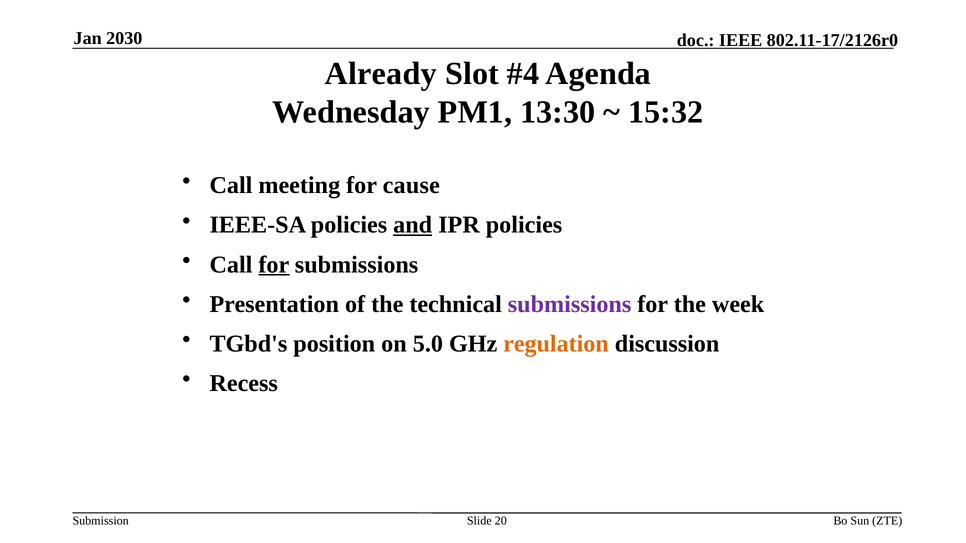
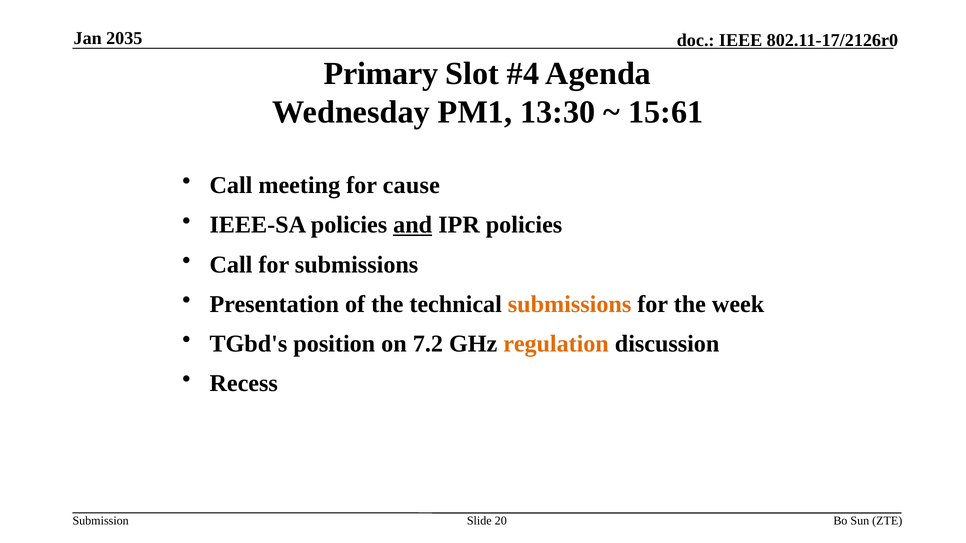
2030: 2030 -> 2035
Already: Already -> Primary
15:32: 15:32 -> 15:61
for at (274, 265) underline: present -> none
submissions at (570, 304) colour: purple -> orange
5.0: 5.0 -> 7.2
